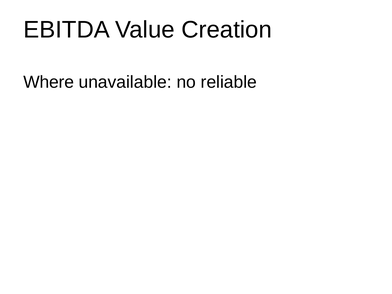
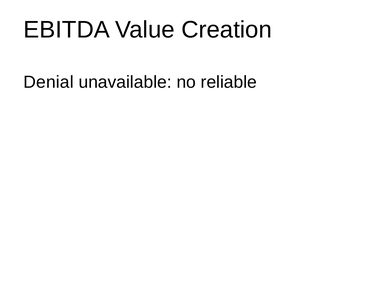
Where: Where -> Denial
